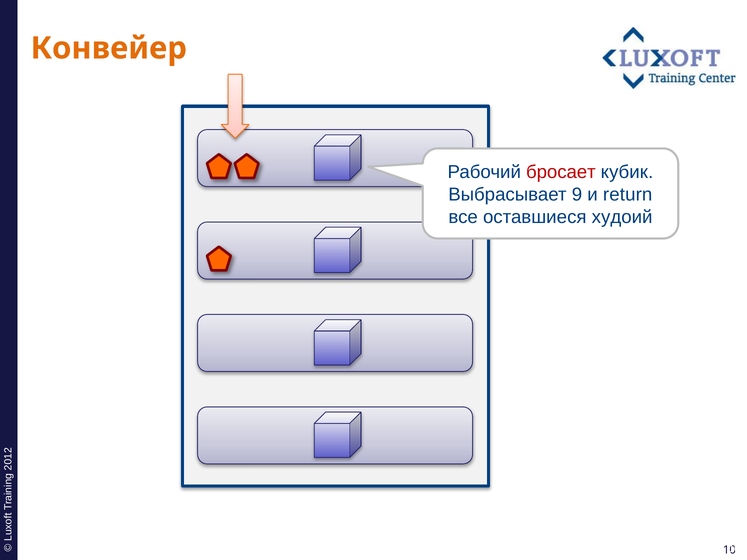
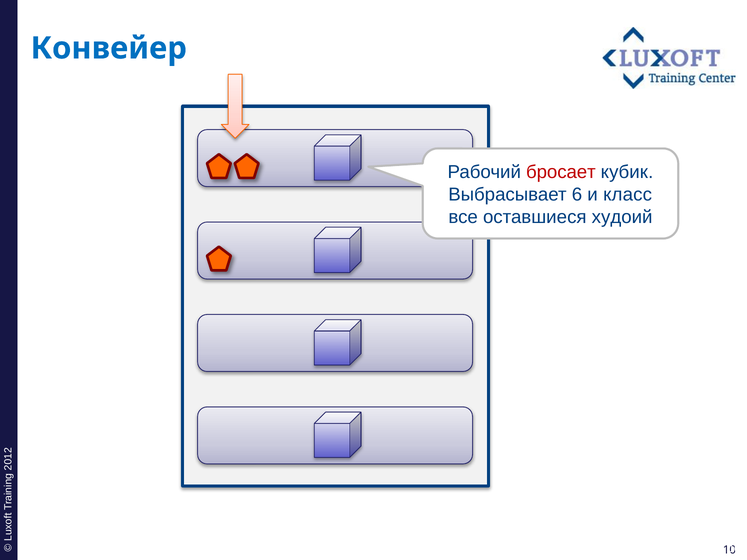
Конвейер colour: orange -> blue
9: 9 -> 6
return: return -> класс
